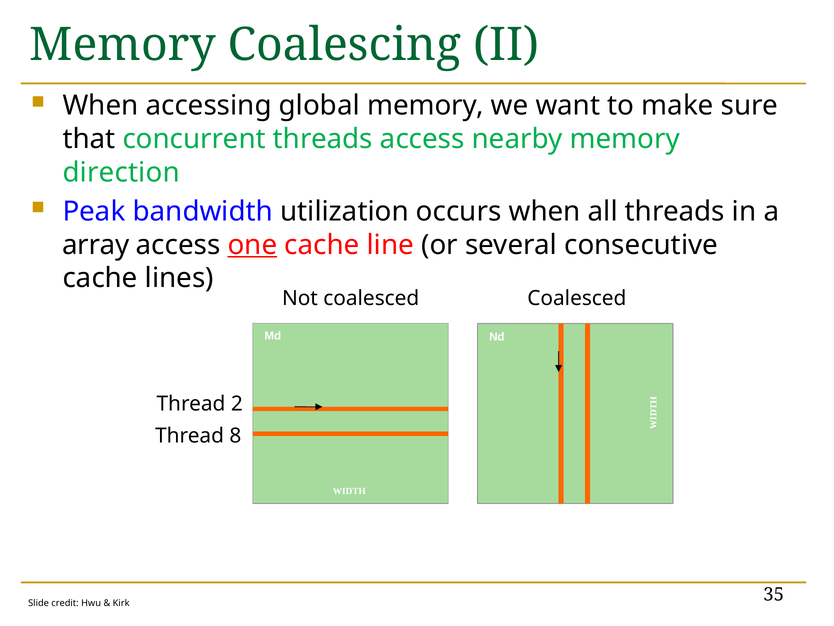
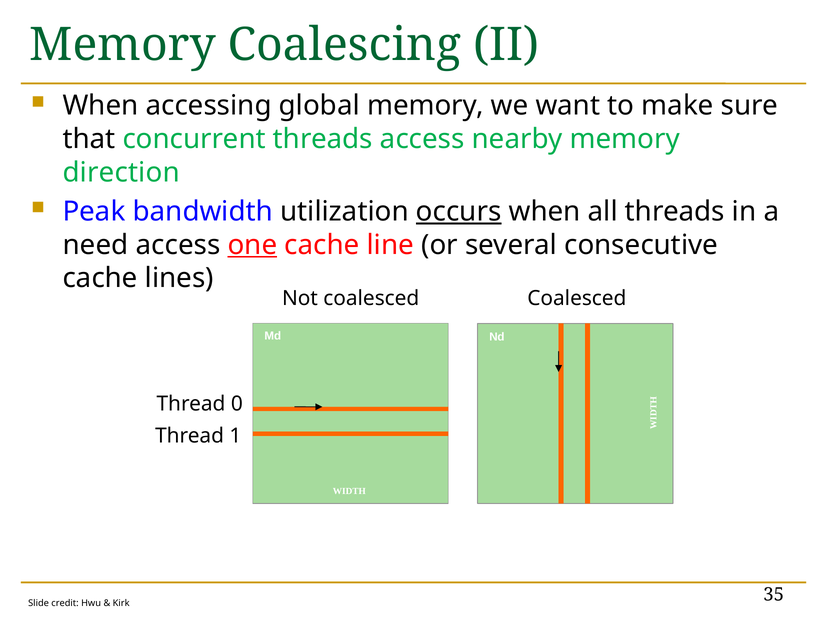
occurs underline: none -> present
array: array -> need
2: 2 -> 0
8: 8 -> 1
